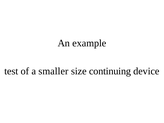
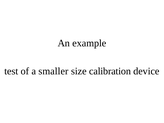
continuing: continuing -> calibration
